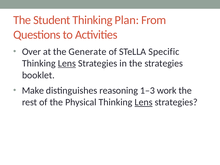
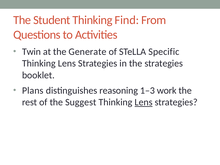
Plan: Plan -> Find
Over: Over -> Twin
Lens at (67, 63) underline: present -> none
Make: Make -> Plans
Physical: Physical -> Suggest
